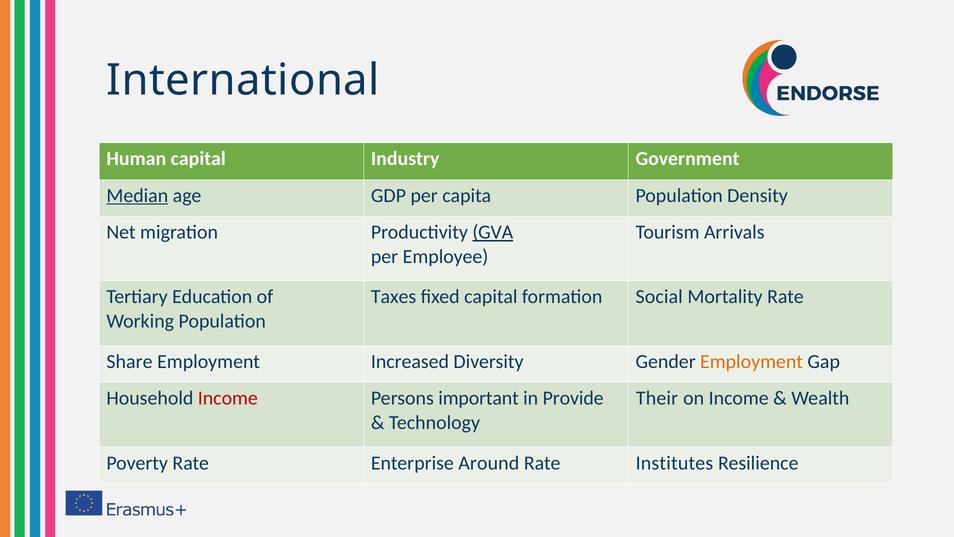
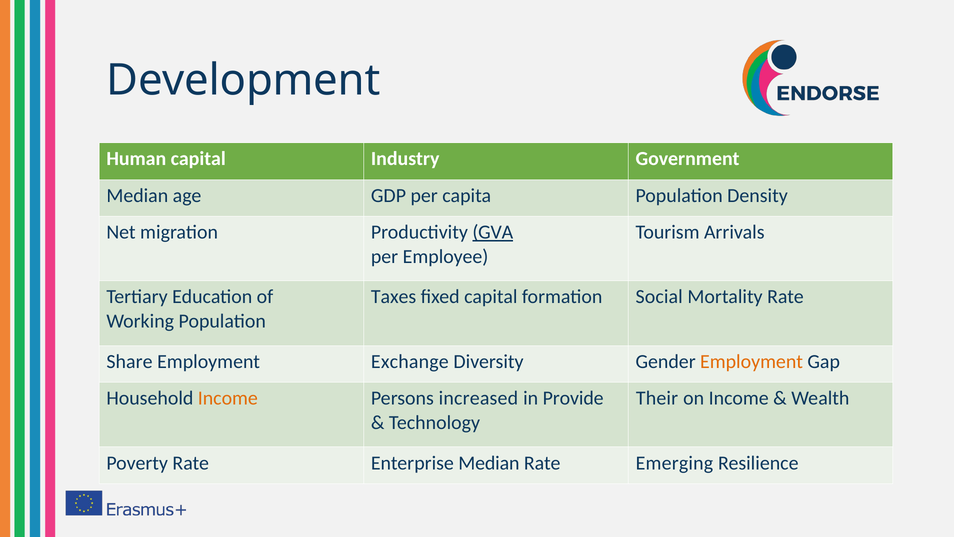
International: International -> Development
Median at (137, 195) underline: present -> none
Increased: Increased -> Exchange
Income at (228, 398) colour: red -> orange
important: important -> increased
Enterprise Around: Around -> Median
Institutes: Institutes -> Emerging
